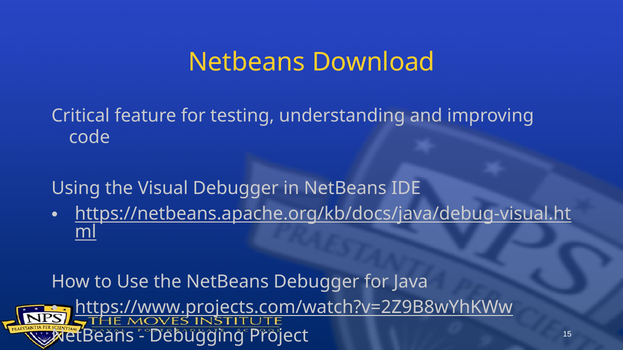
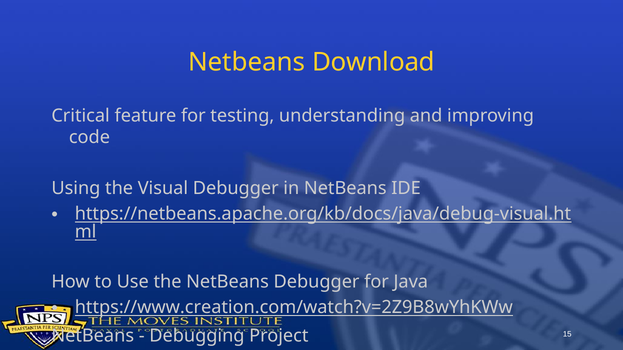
https://www.projects.com/watch?v=2Z9B8wYhKWw: https://www.projects.com/watch?v=2Z9B8wYhKWw -> https://www.creation.com/watch?v=2Z9B8wYhKWw
